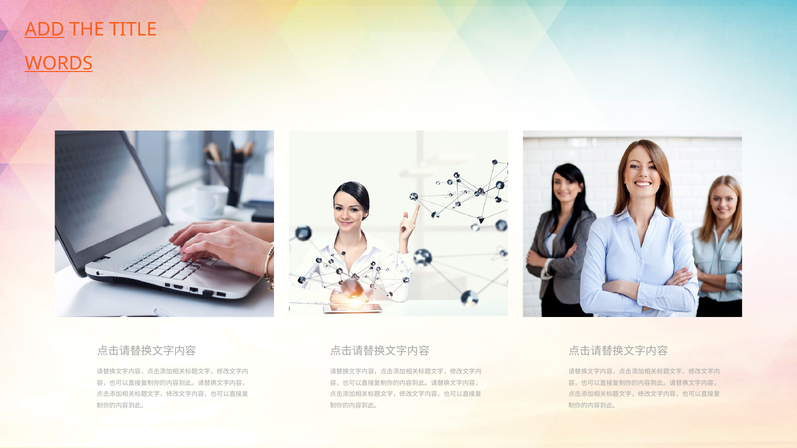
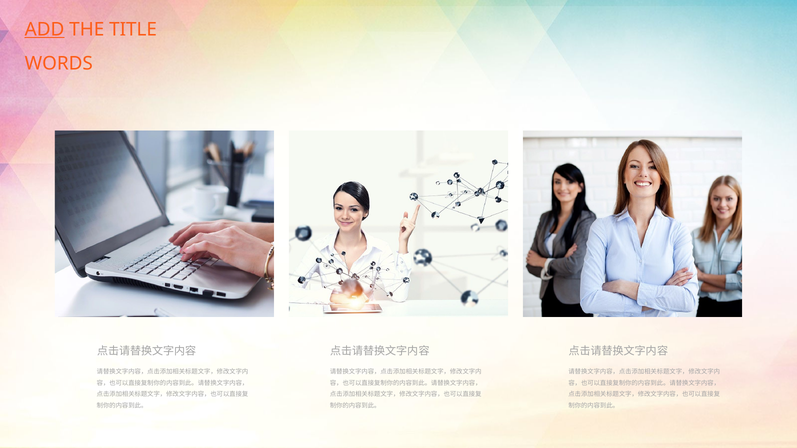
WORDS underline: present -> none
